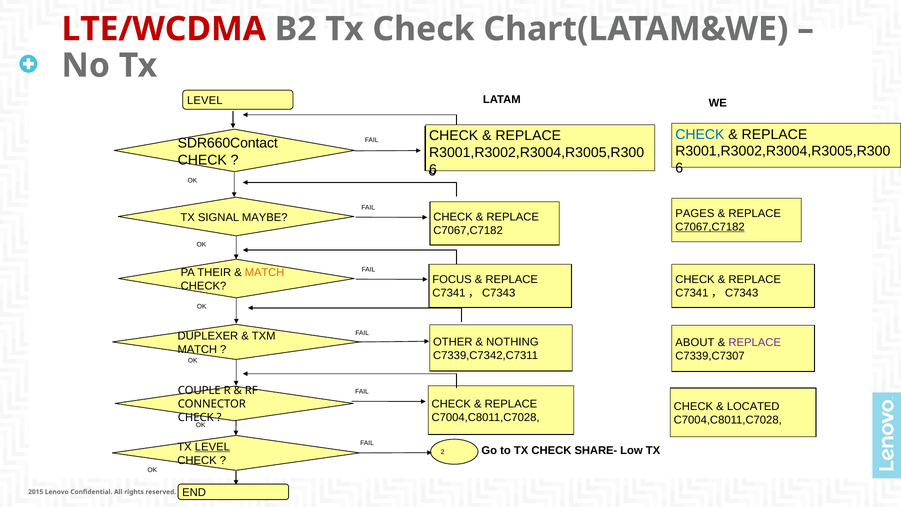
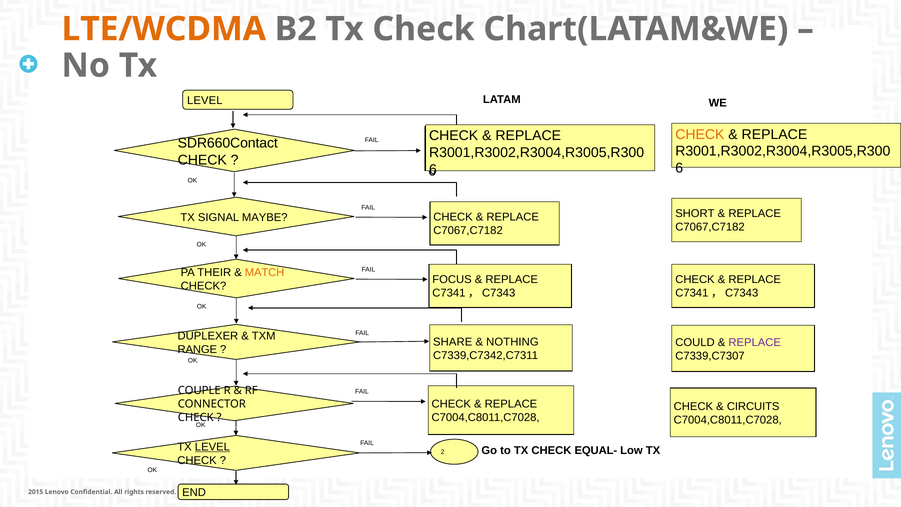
LTE/WCDMA colour: red -> orange
CHECK at (700, 134) colour: blue -> orange
PAGES: PAGES -> SHORT
C7067,C7182 at (710, 227) underline: present -> none
OTHER: OTHER -> SHARE
ABOUT: ABOUT -> COULD
MATCH at (197, 349): MATCH -> RANGE
LOCATED: LOCATED -> CIRCUITS
SHARE-: SHARE- -> EQUAL-
